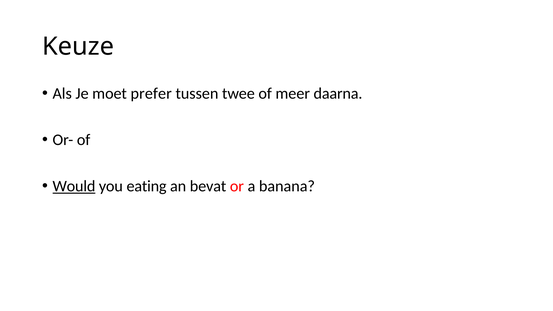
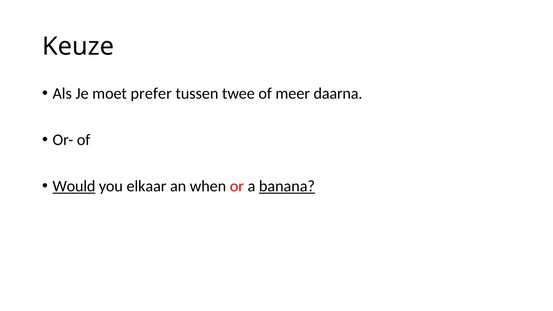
eating: eating -> elkaar
bevat: bevat -> when
banana underline: none -> present
